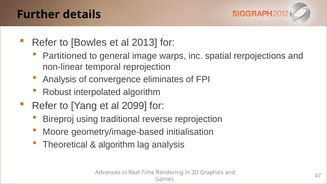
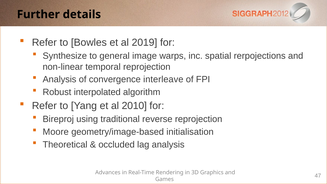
2013: 2013 -> 2019
Partitioned: Partitioned -> Synthesize
eliminates: eliminates -> interleave
2099: 2099 -> 2010
algorithm at (117, 145): algorithm -> occluded
